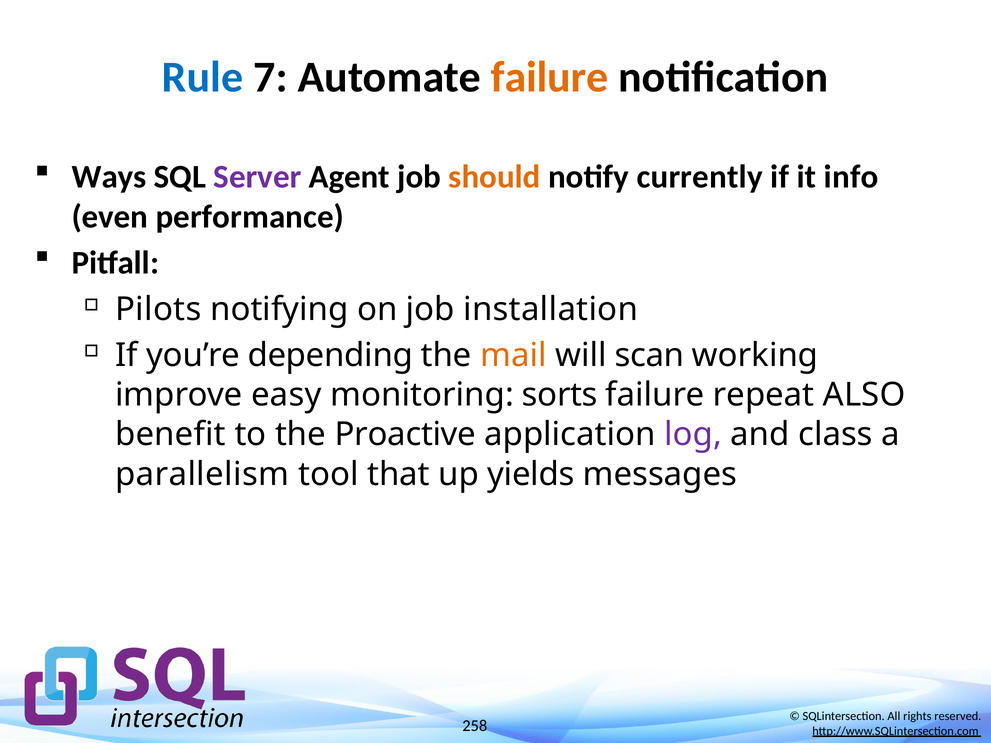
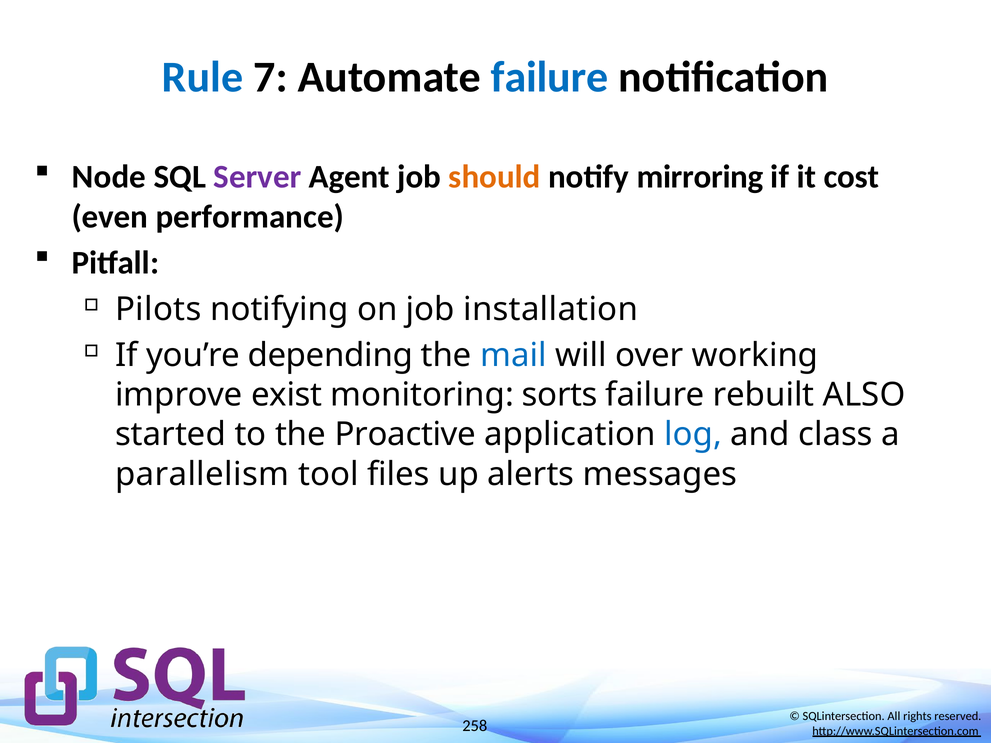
failure at (550, 77) colour: orange -> blue
Ways: Ways -> Node
currently: currently -> mirroring
info: info -> cost
mail colour: orange -> blue
scan: scan -> over
easy: easy -> exist
repeat: repeat -> rebuilt
benefit: benefit -> started
log colour: purple -> blue
that: that -> files
yields: yields -> alerts
